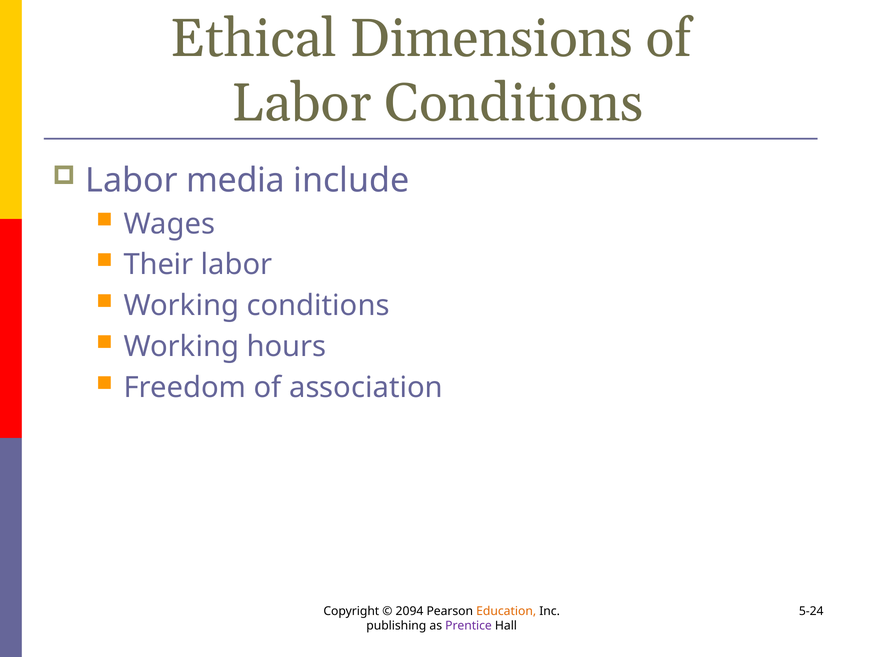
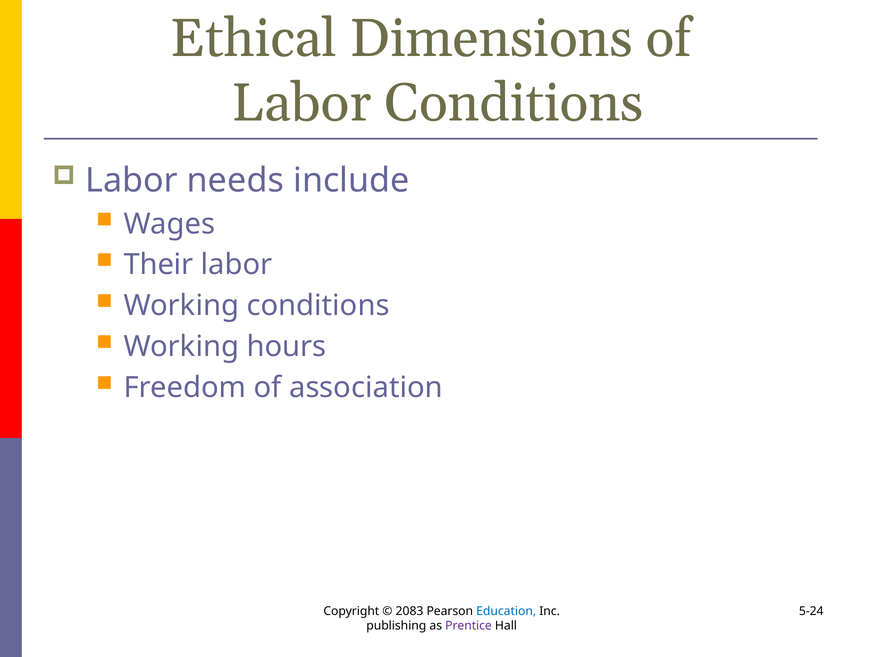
media: media -> needs
2094: 2094 -> 2083
Education colour: orange -> blue
